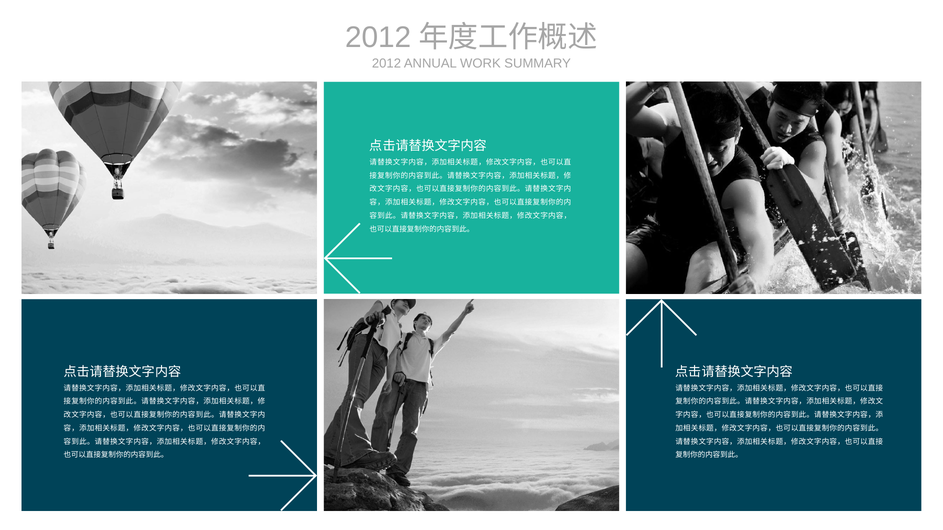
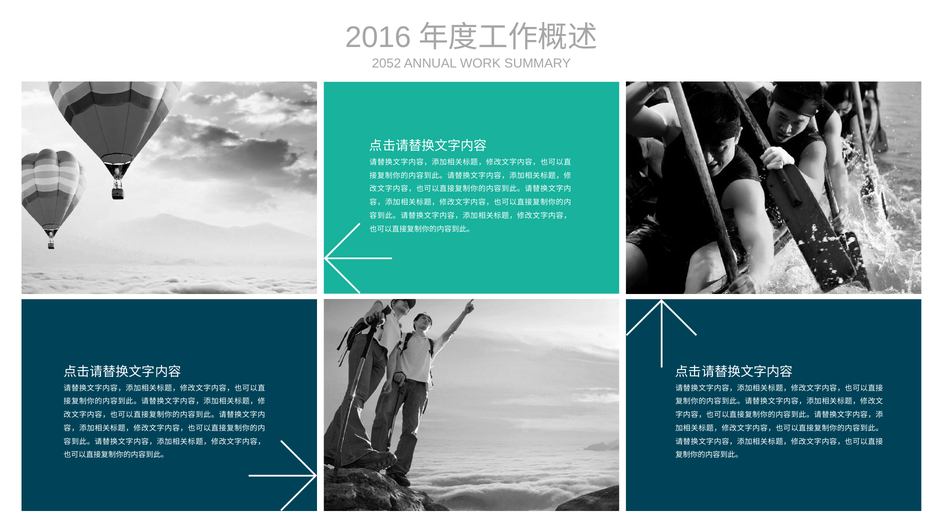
2012 at (378, 37): 2012 -> 2016
2012 at (386, 63): 2012 -> 2052
